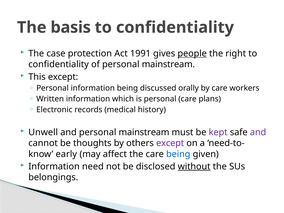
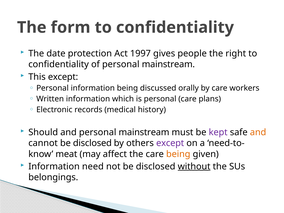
basis: basis -> form
case: case -> date
1991: 1991 -> 1997
people underline: present -> none
Unwell: Unwell -> Should
and at (258, 132) colour: purple -> orange
cannot be thoughts: thoughts -> disclosed
early: early -> meat
being at (178, 154) colour: blue -> orange
